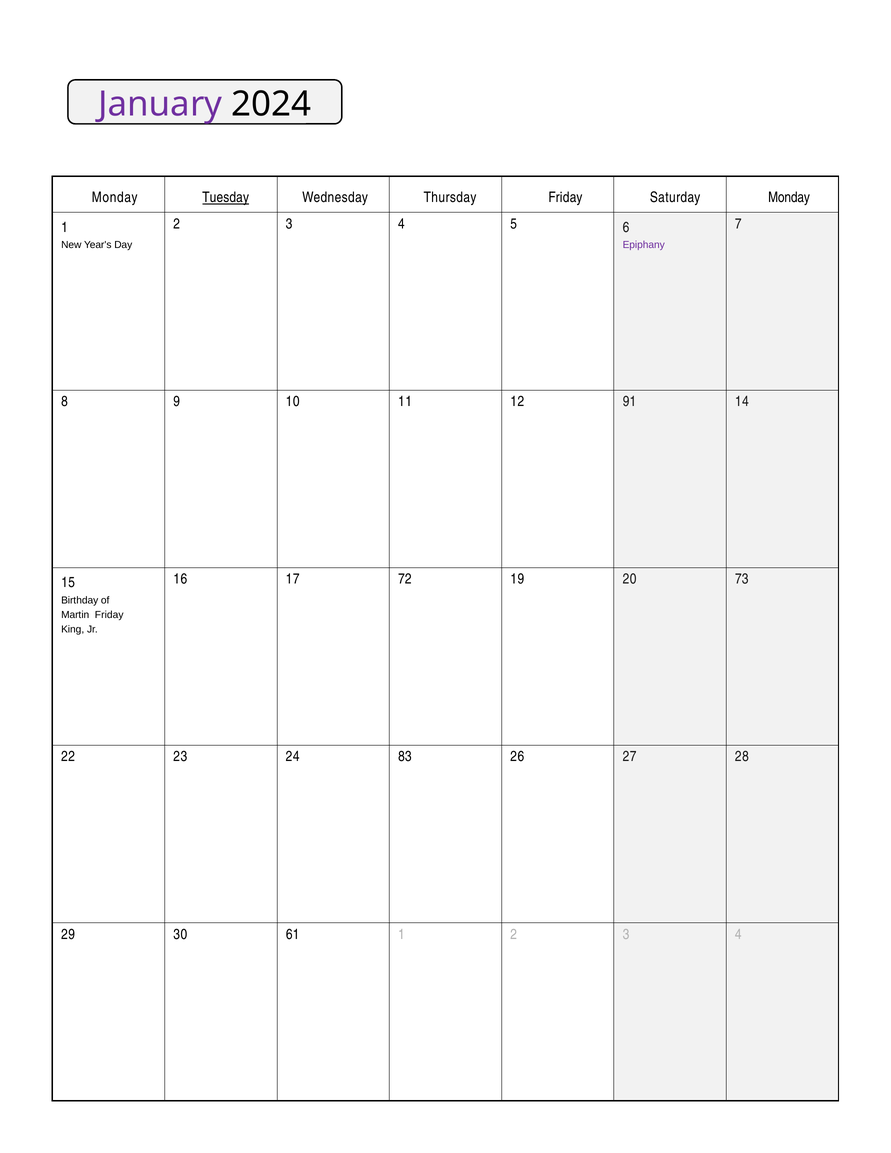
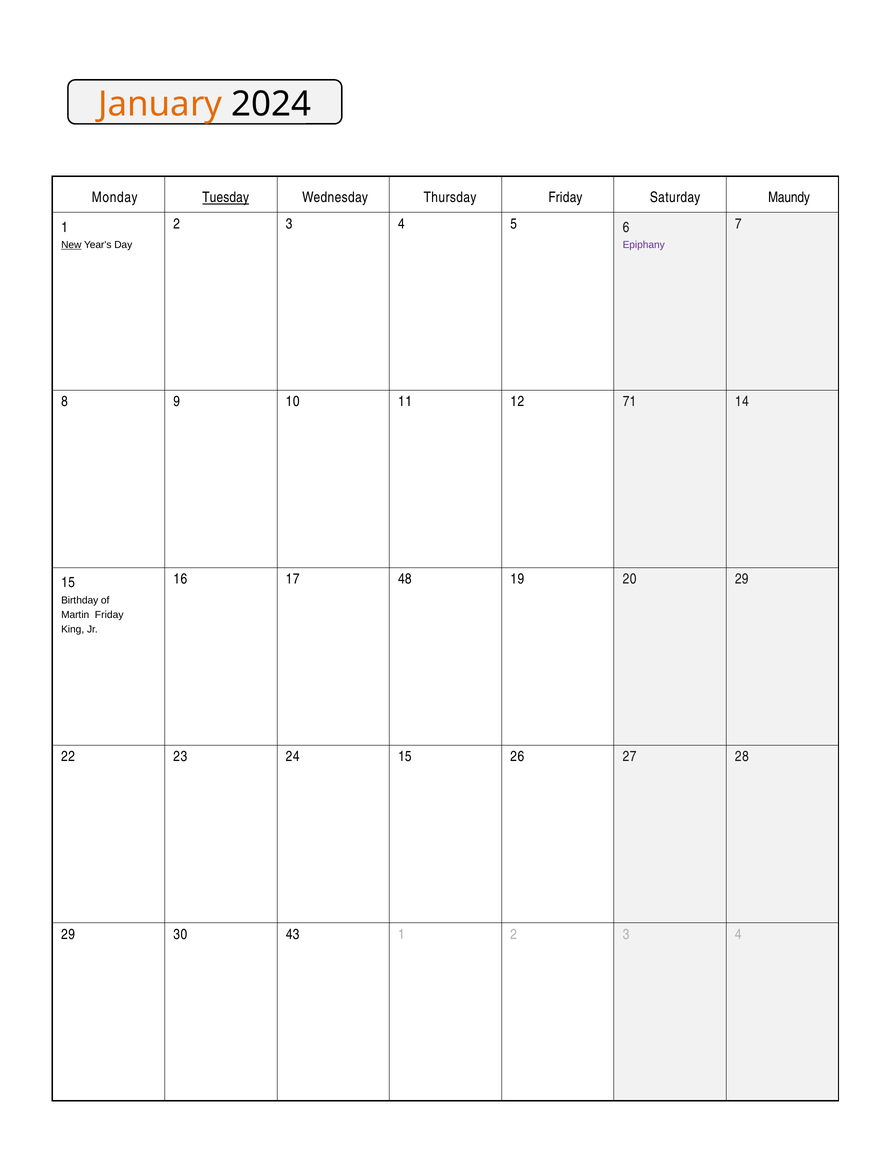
January colour: purple -> orange
Saturday Monday: Monday -> Maundy
New underline: none -> present
91: 91 -> 71
72: 72 -> 48
20 73: 73 -> 29
24 83: 83 -> 15
61: 61 -> 43
